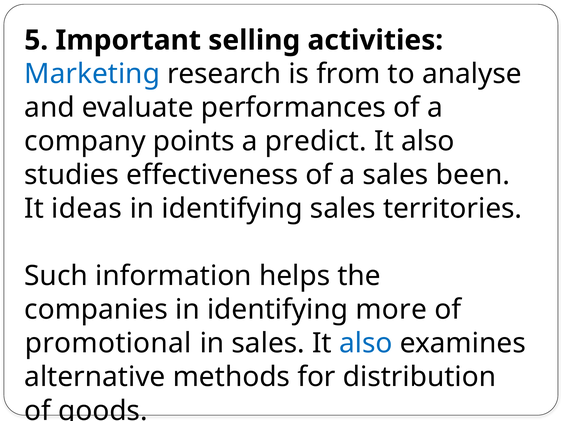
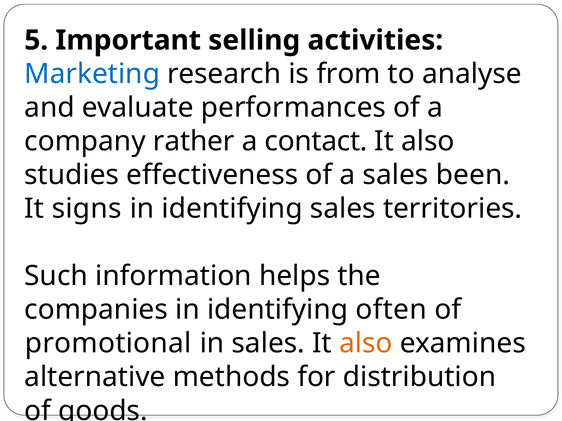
points: points -> rather
predict: predict -> contact
ideas: ideas -> signs
more: more -> often
also at (366, 344) colour: blue -> orange
